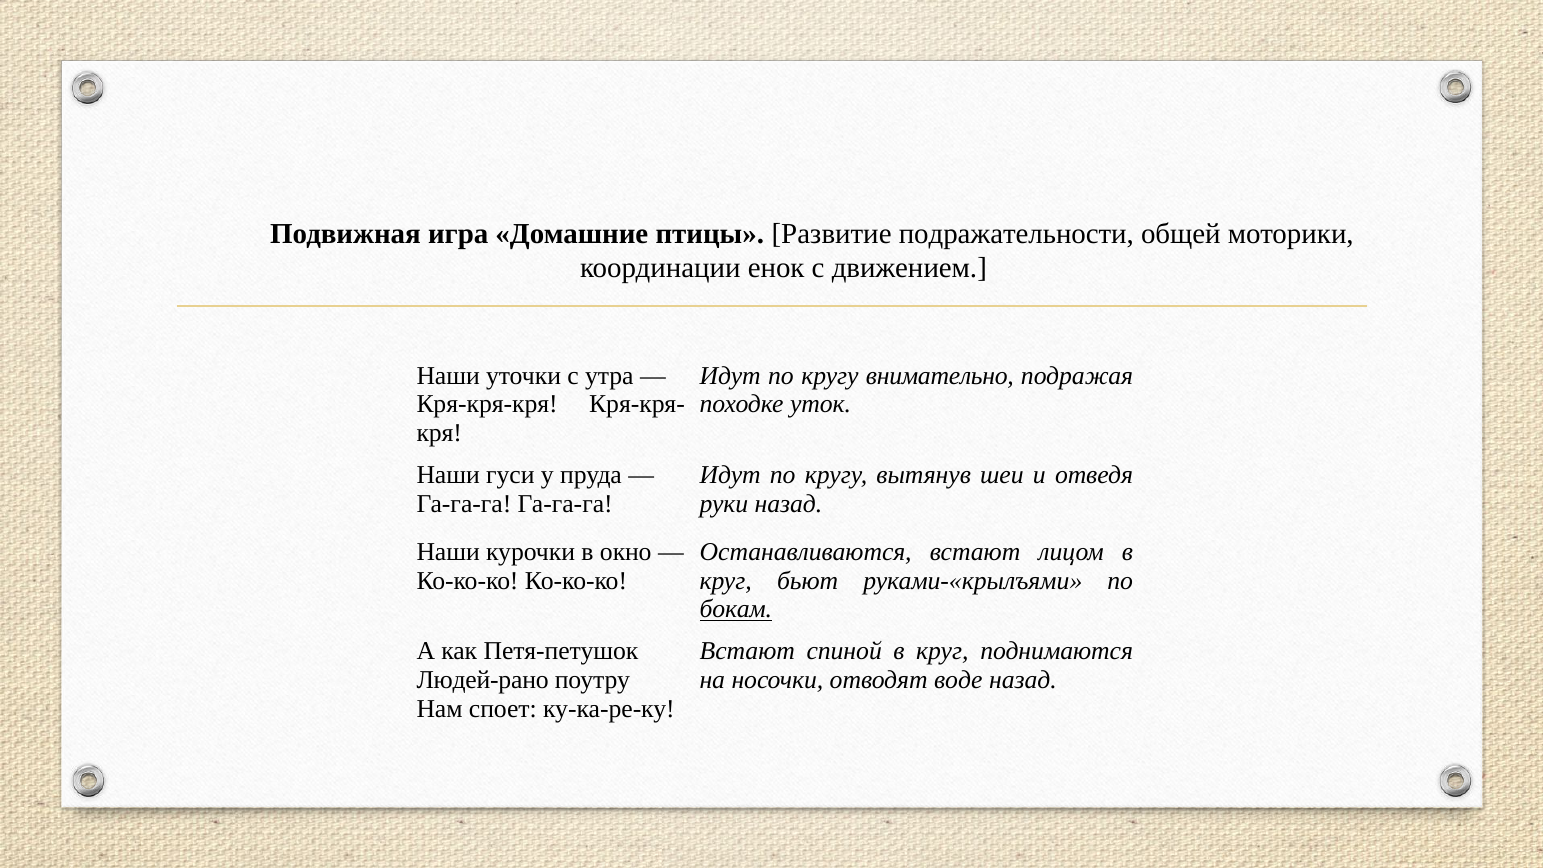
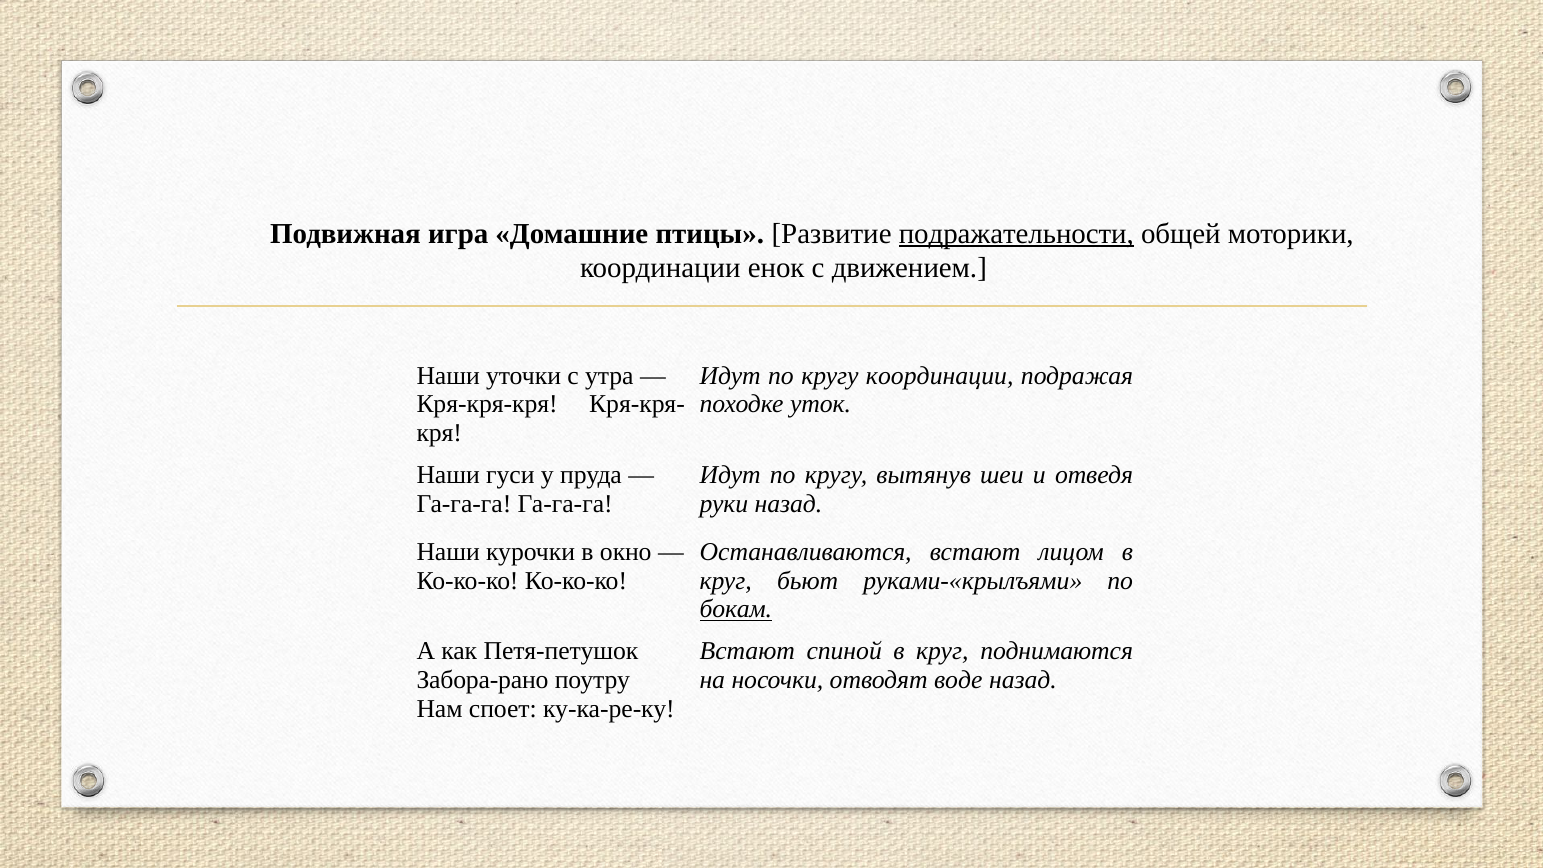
подражательности underline: none -> present
кругу внимательно: внимательно -> координации
Людей-рано: Людей-рано -> Забора-рано
